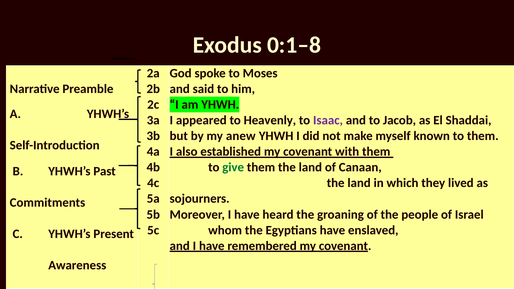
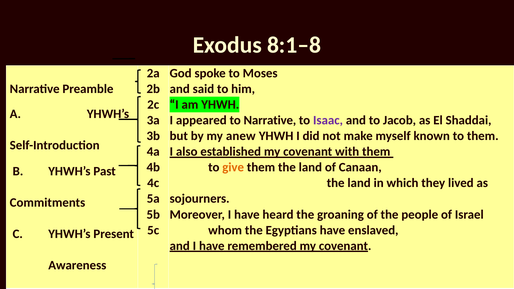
0:1–8: 0:1–8 -> 8:1–8
to Heavenly: Heavenly -> Narrative
give colour: green -> orange
